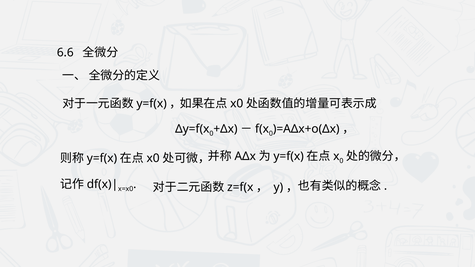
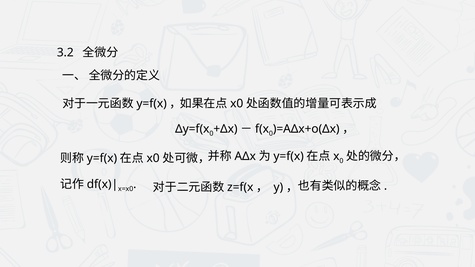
6.6: 6.6 -> 3.2
